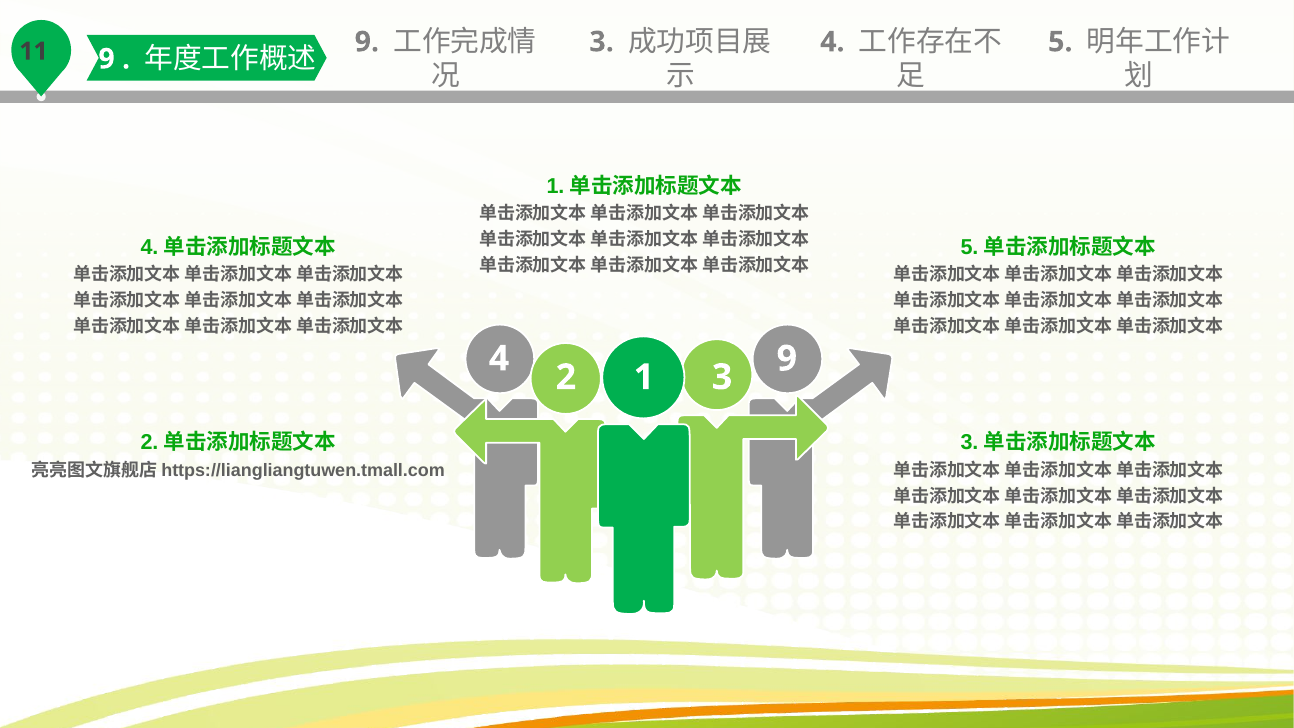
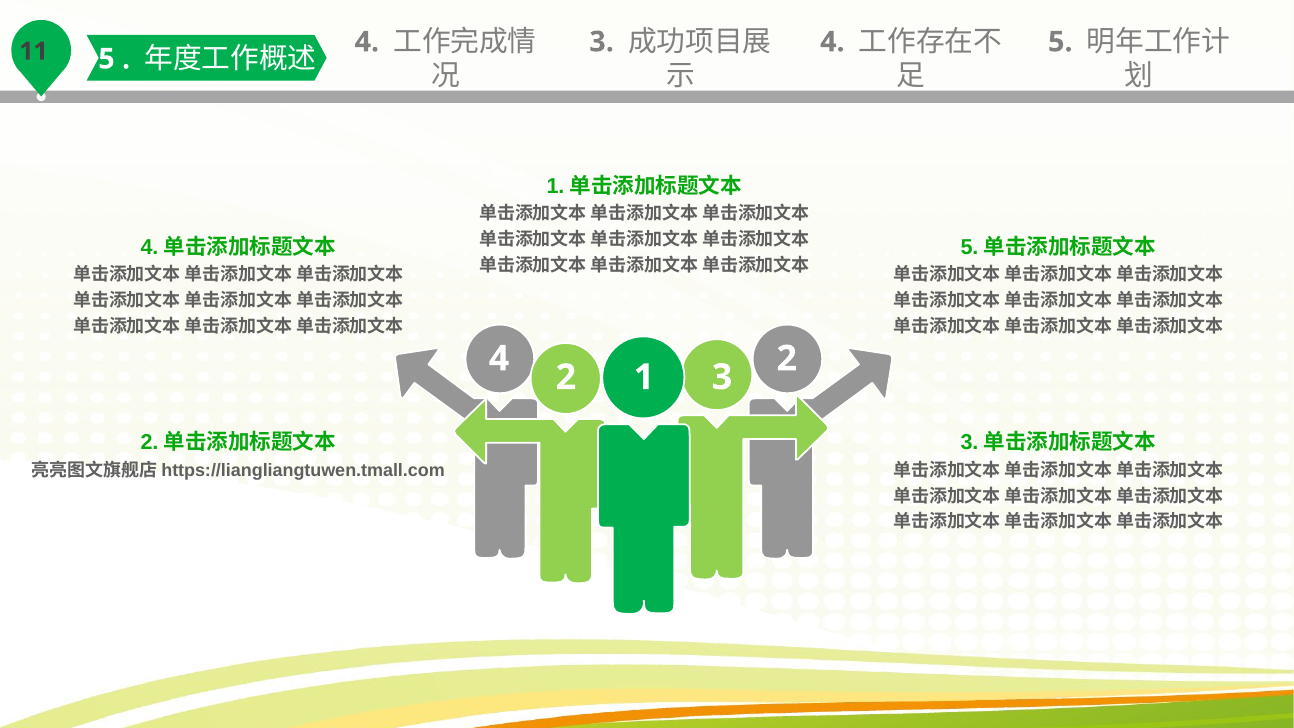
9 at (107, 59): 9 -> 5
9 at (367, 42): 9 -> 4
4 9: 9 -> 2
